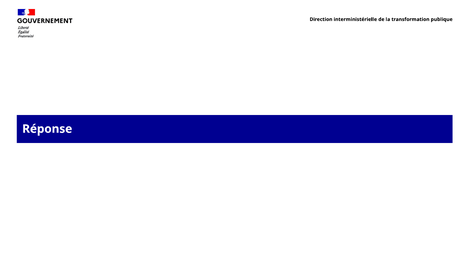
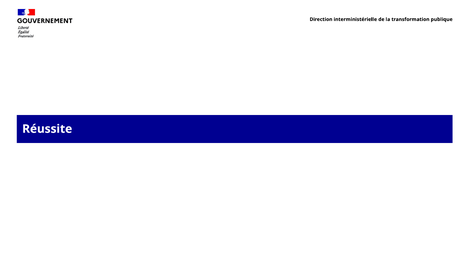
Réponse: Réponse -> Réussite
